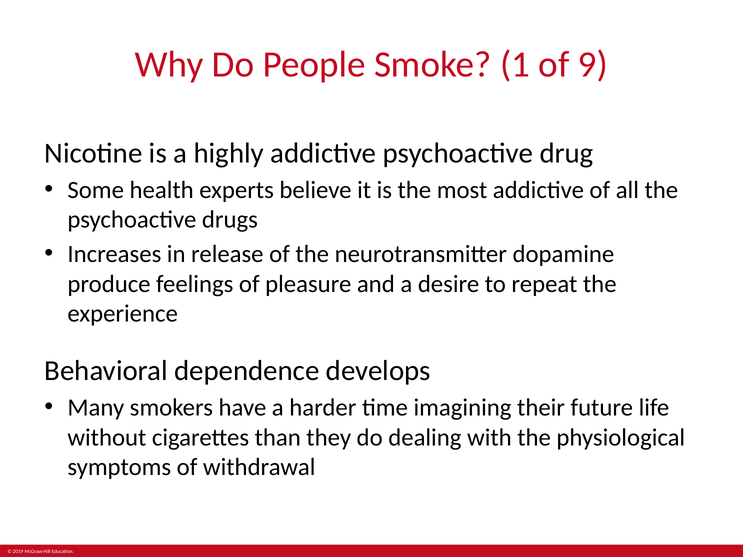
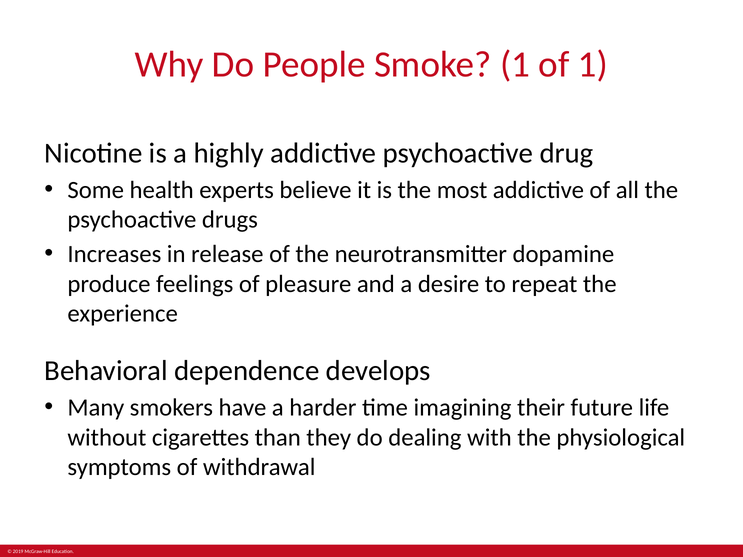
of 9: 9 -> 1
